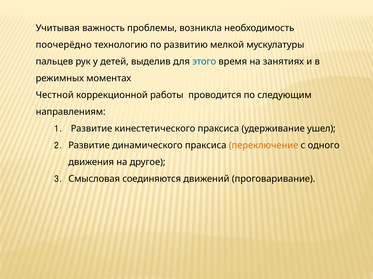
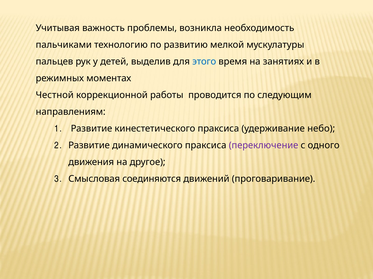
поочерёдно: поочерёдно -> пальчиками
ушел: ушел -> небо
переключение colour: orange -> purple
